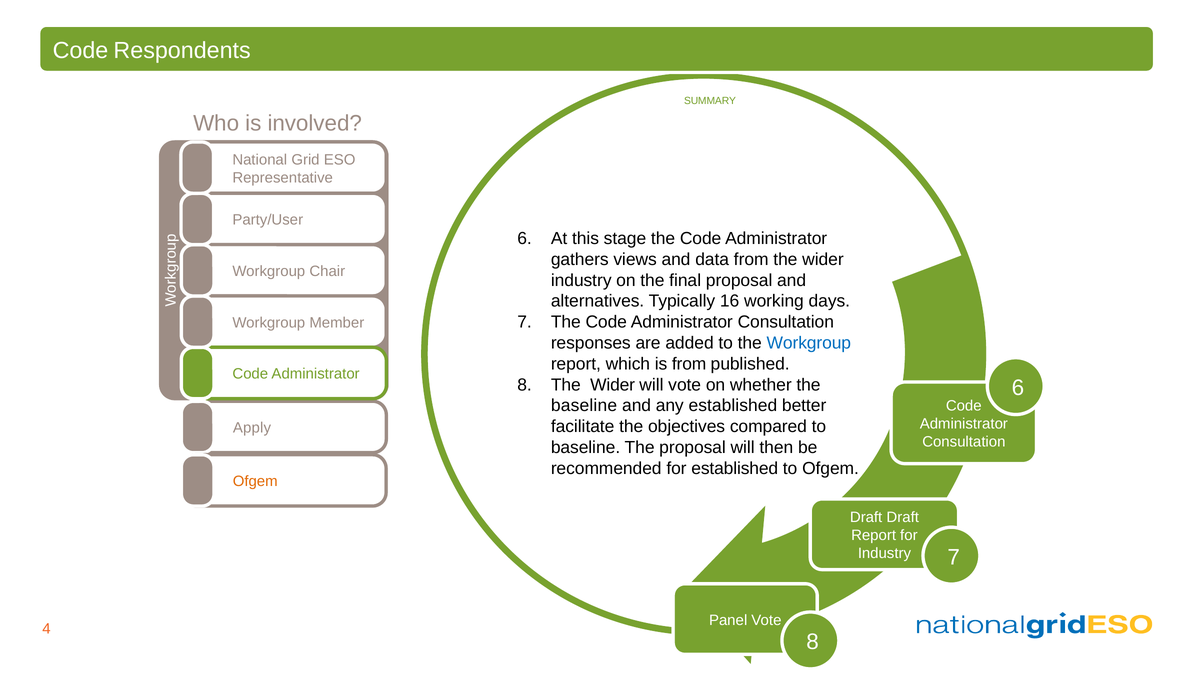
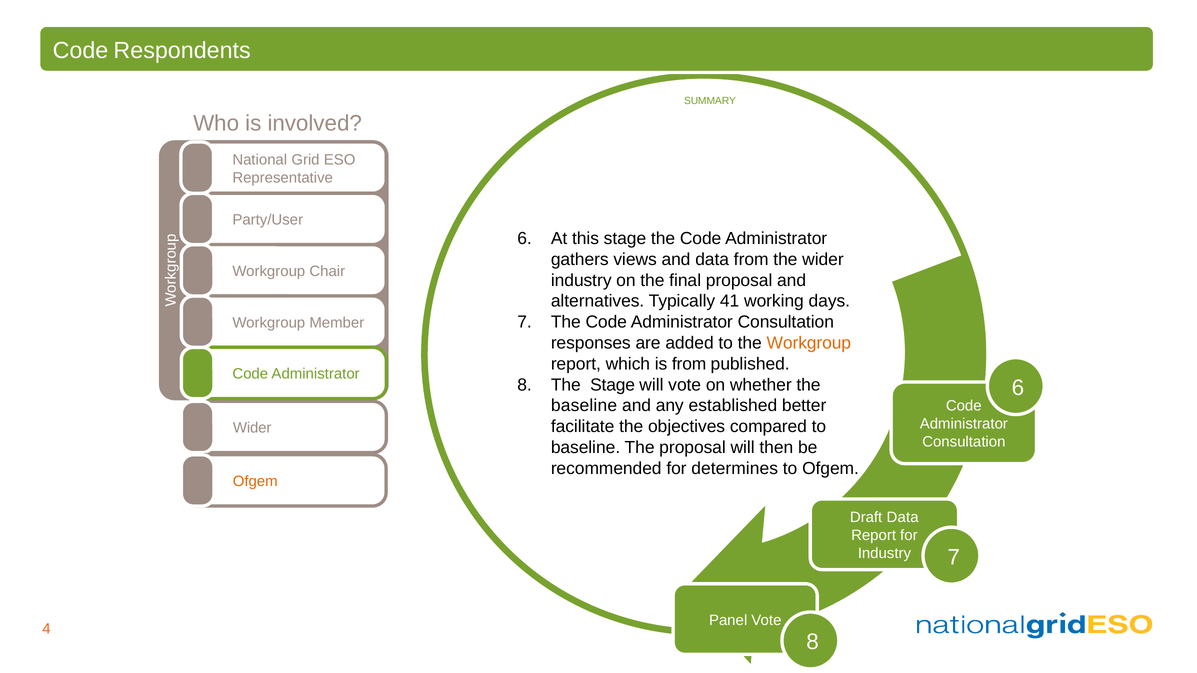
16: 16 -> 41
Workgroup at (809, 343) colour: blue -> orange
8 The Wider: Wider -> Stage
Apply at (252, 428): Apply -> Wider
for established: established -> determines
Draft Draft: Draft -> Data
